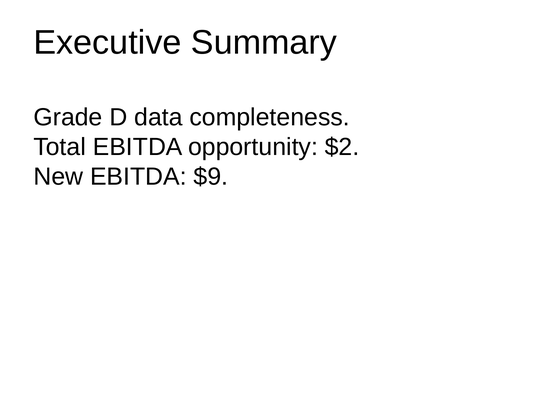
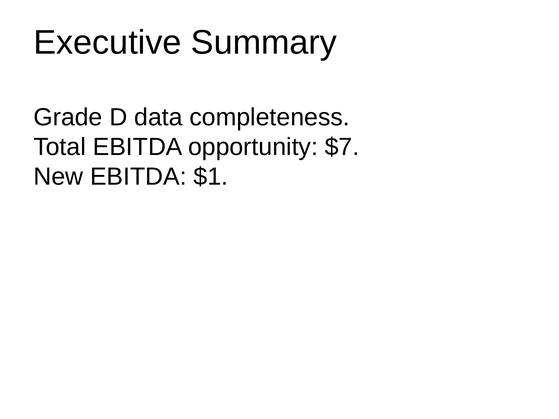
$2: $2 -> $7
$9: $9 -> $1
